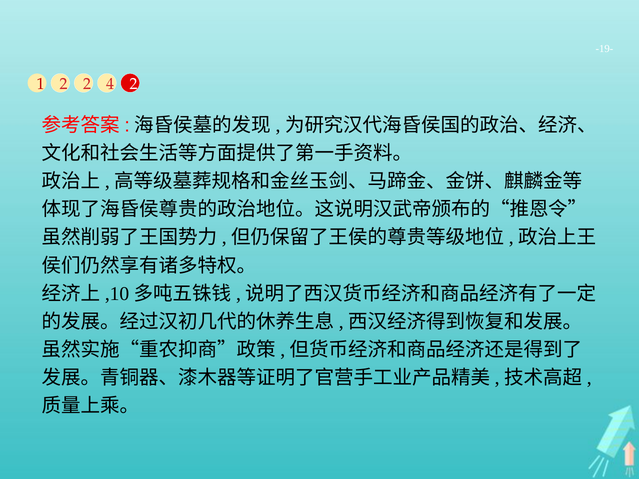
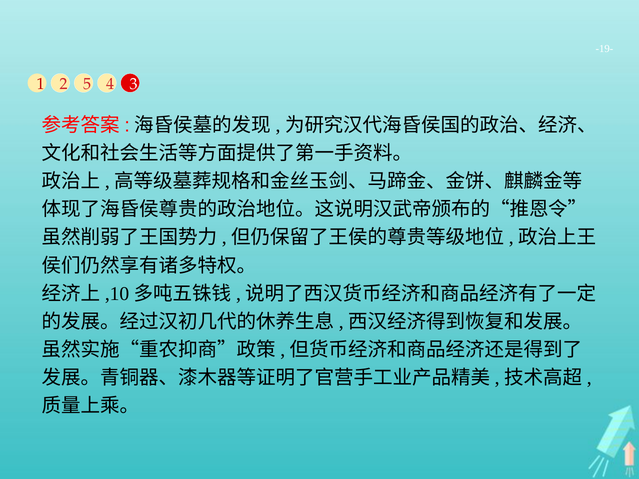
2 2: 2 -> 5
4 2: 2 -> 3
